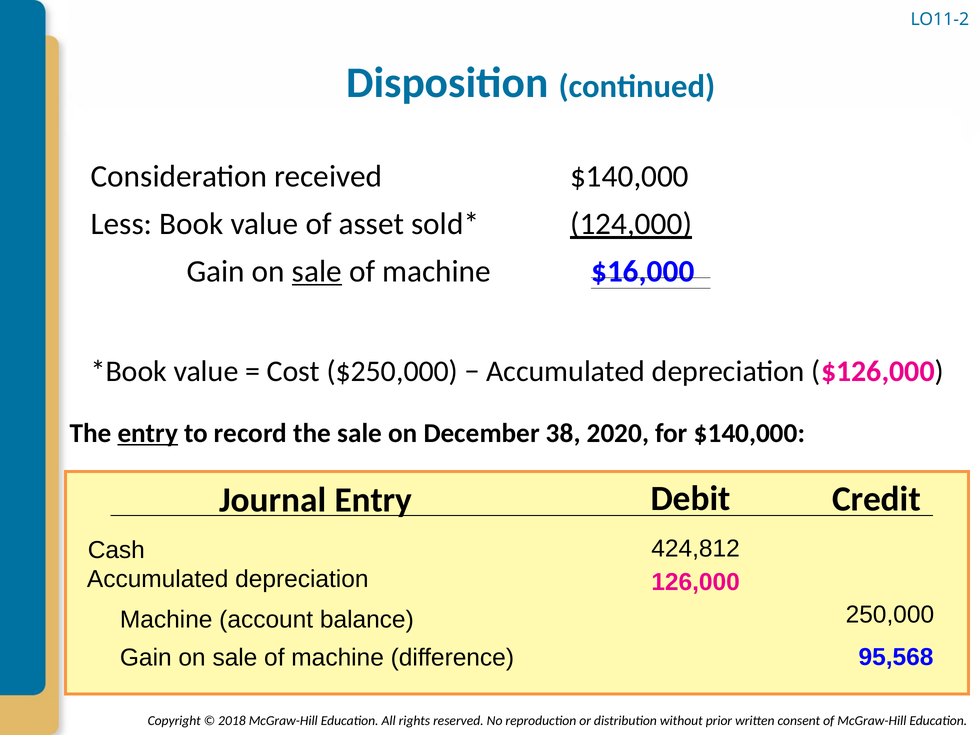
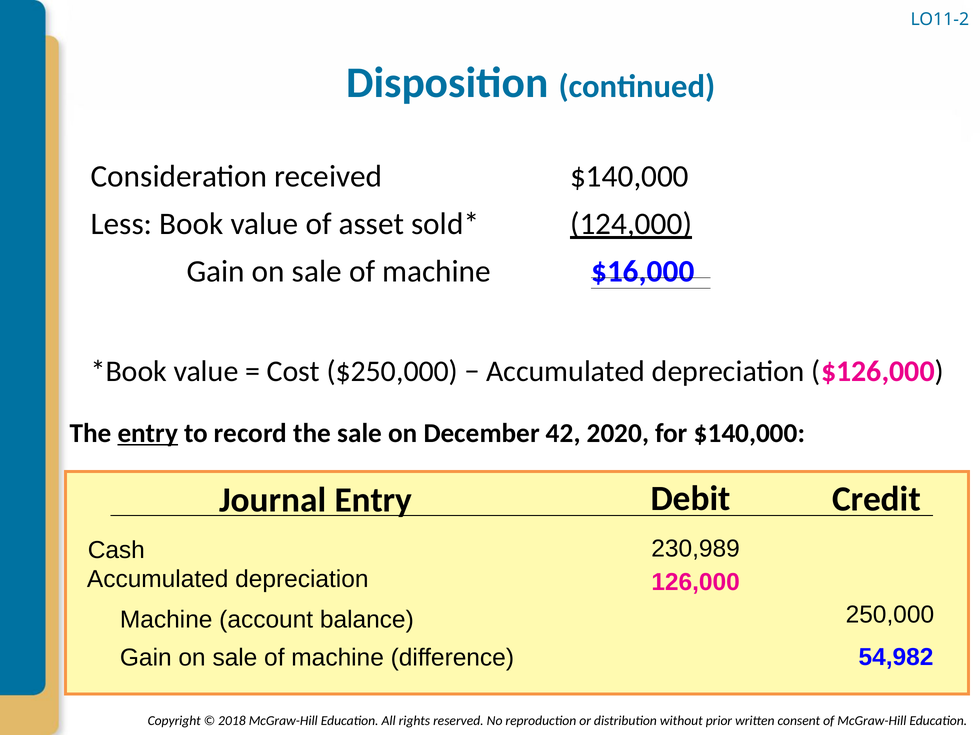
sale at (317, 271) underline: present -> none
38: 38 -> 42
424,812: 424,812 -> 230,989
95,568: 95,568 -> 54,982
